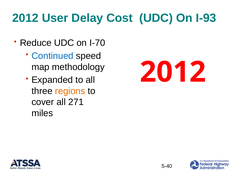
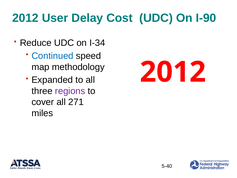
I-93: I-93 -> I-90
I-70: I-70 -> I-34
regions colour: orange -> purple
